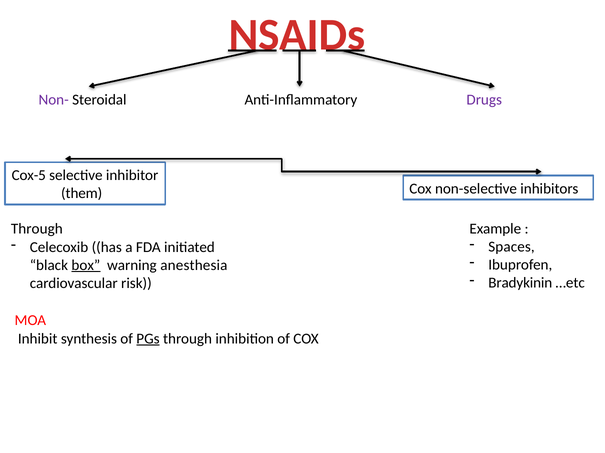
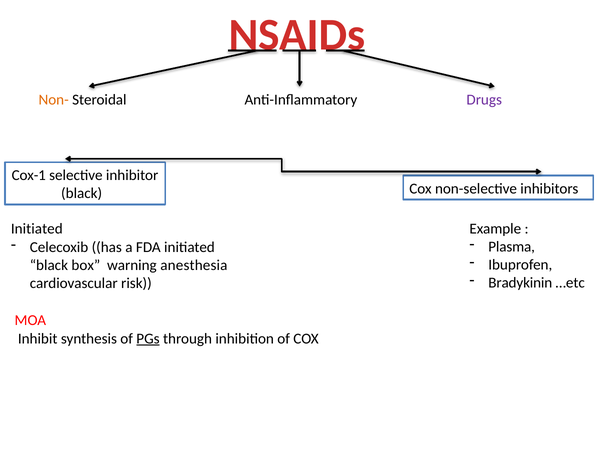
Non- colour: purple -> orange
Cox-5: Cox-5 -> Cox-1
them at (82, 194): them -> black
Through at (37, 229): Through -> Initiated
Spaces: Spaces -> Plasma
box underline: present -> none
